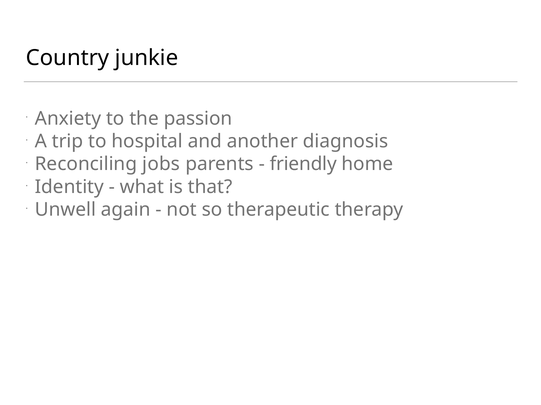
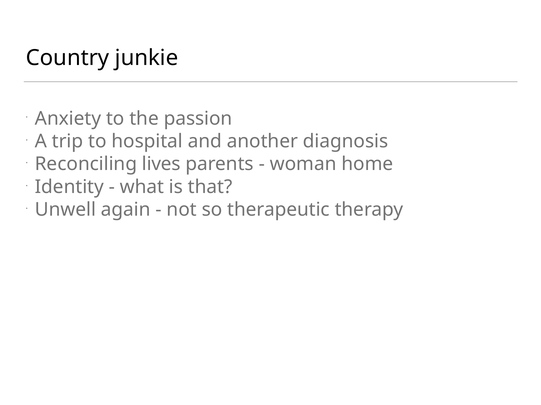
jobs: jobs -> lives
friendly: friendly -> woman
